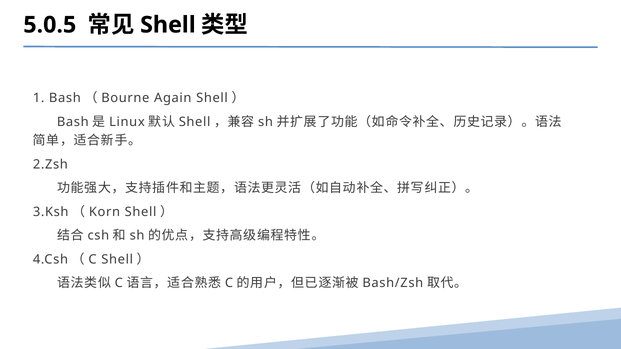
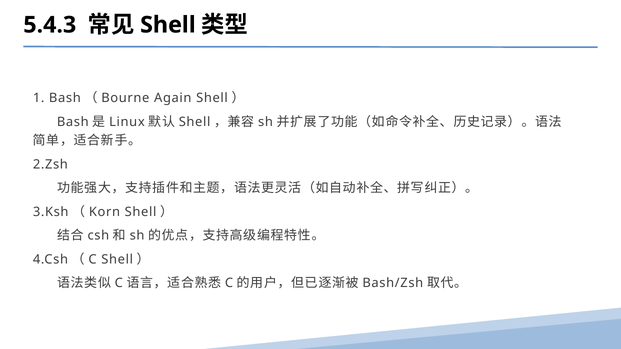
5.0.5: 5.0.5 -> 5.4.3
